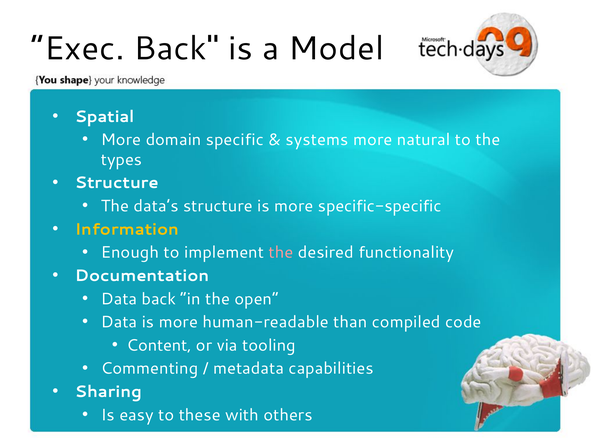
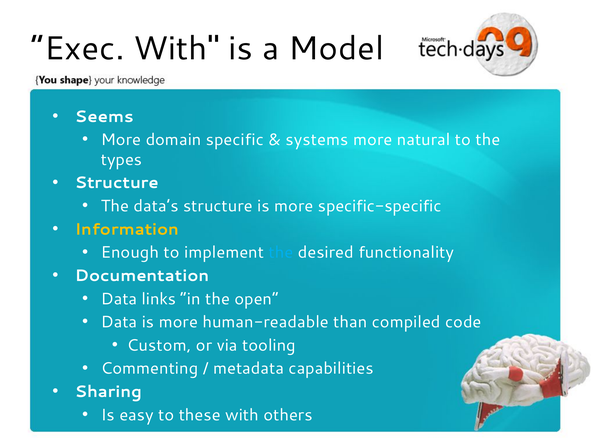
Exec Back: Back -> With
Spatial: Spatial -> Seems
the at (281, 252) colour: pink -> light blue
Data back: back -> links
Content: Content -> Custom
